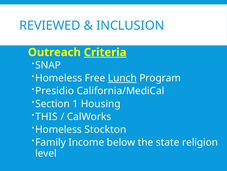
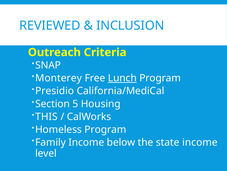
Criteria underline: present -> none
Homeless at (59, 78): Homeless -> Monterey
1: 1 -> 5
Homeless Stockton: Stockton -> Program
state religion: religion -> income
